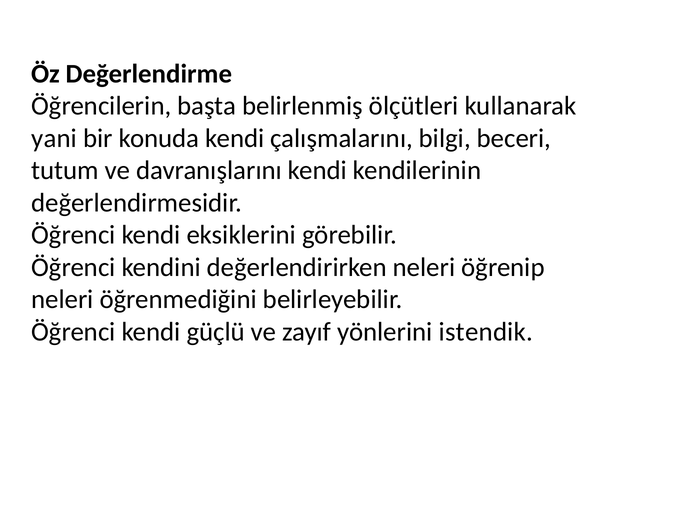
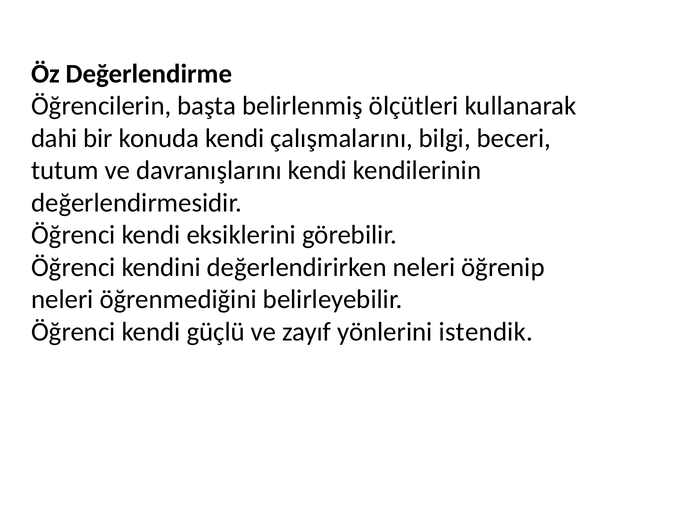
yani: yani -> dahi
